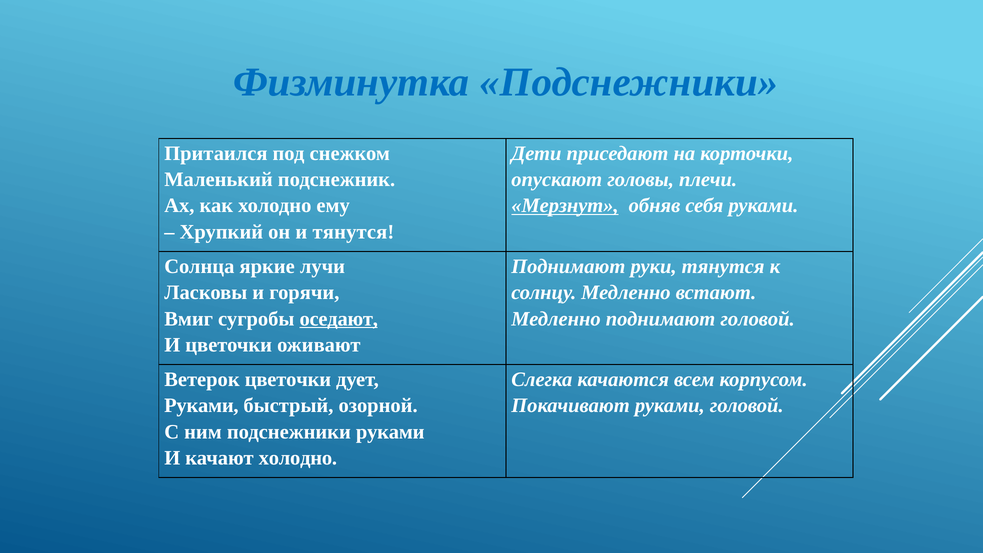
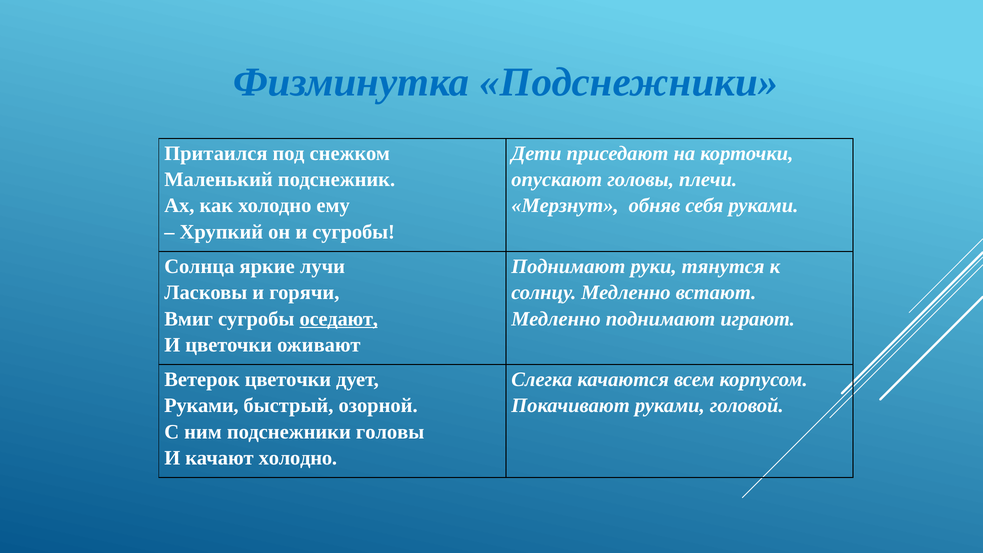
Мерзнут underline: present -> none
и тянутся: тянутся -> сугробы
поднимают головой: головой -> играют
подснежники руками: руками -> головы
